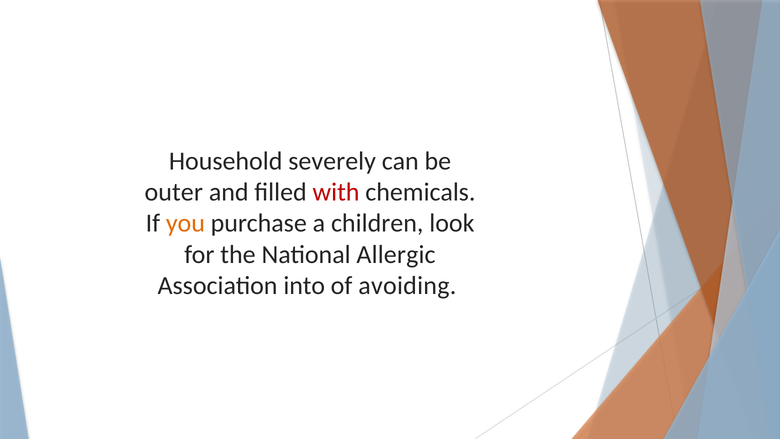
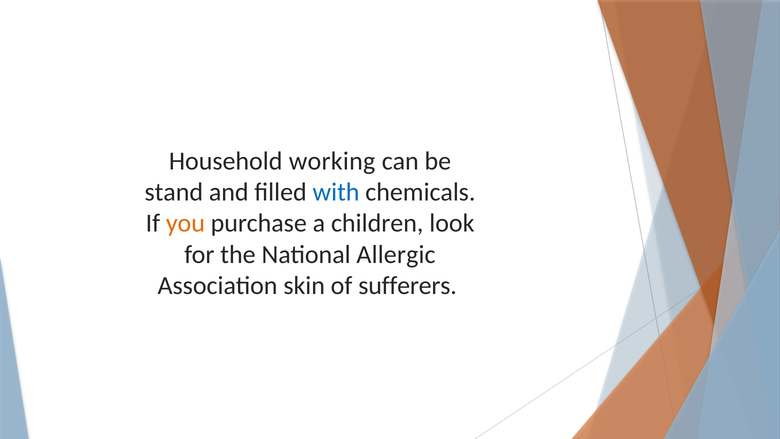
severely: severely -> working
outer: outer -> stand
with colour: red -> blue
into: into -> skin
avoiding: avoiding -> sufferers
